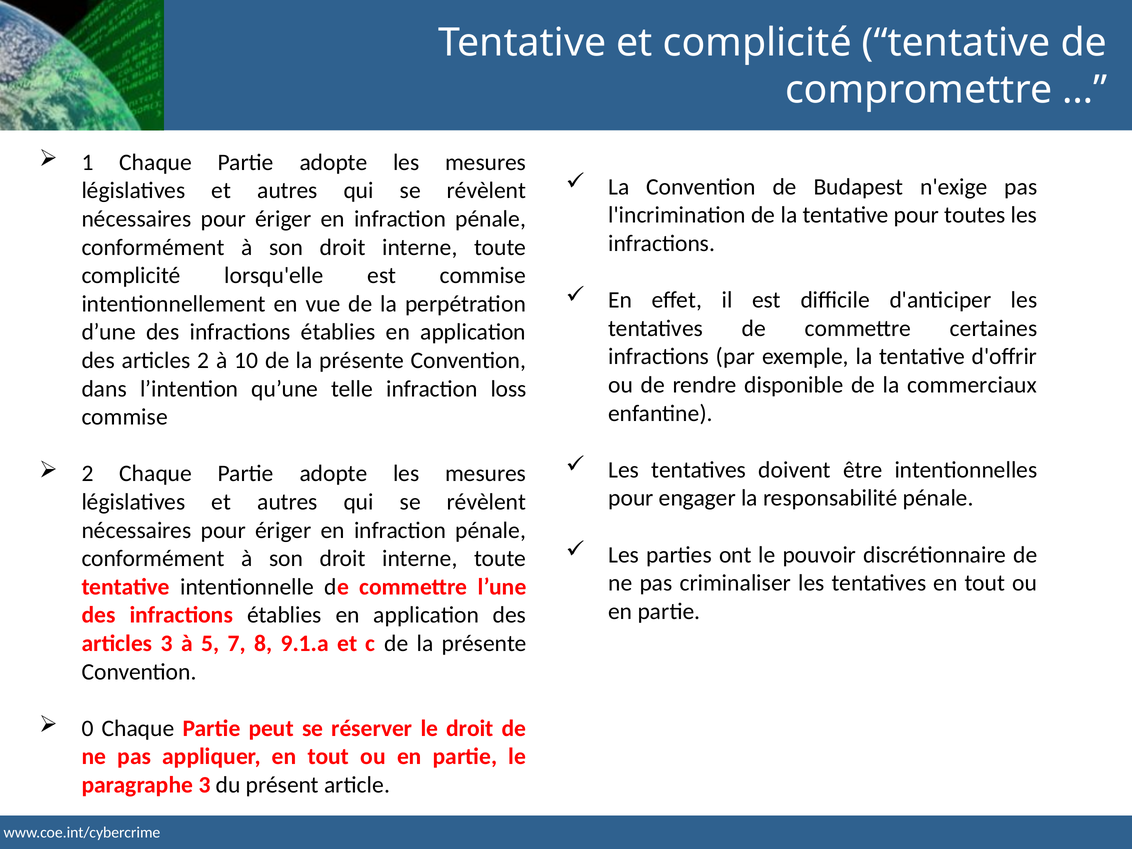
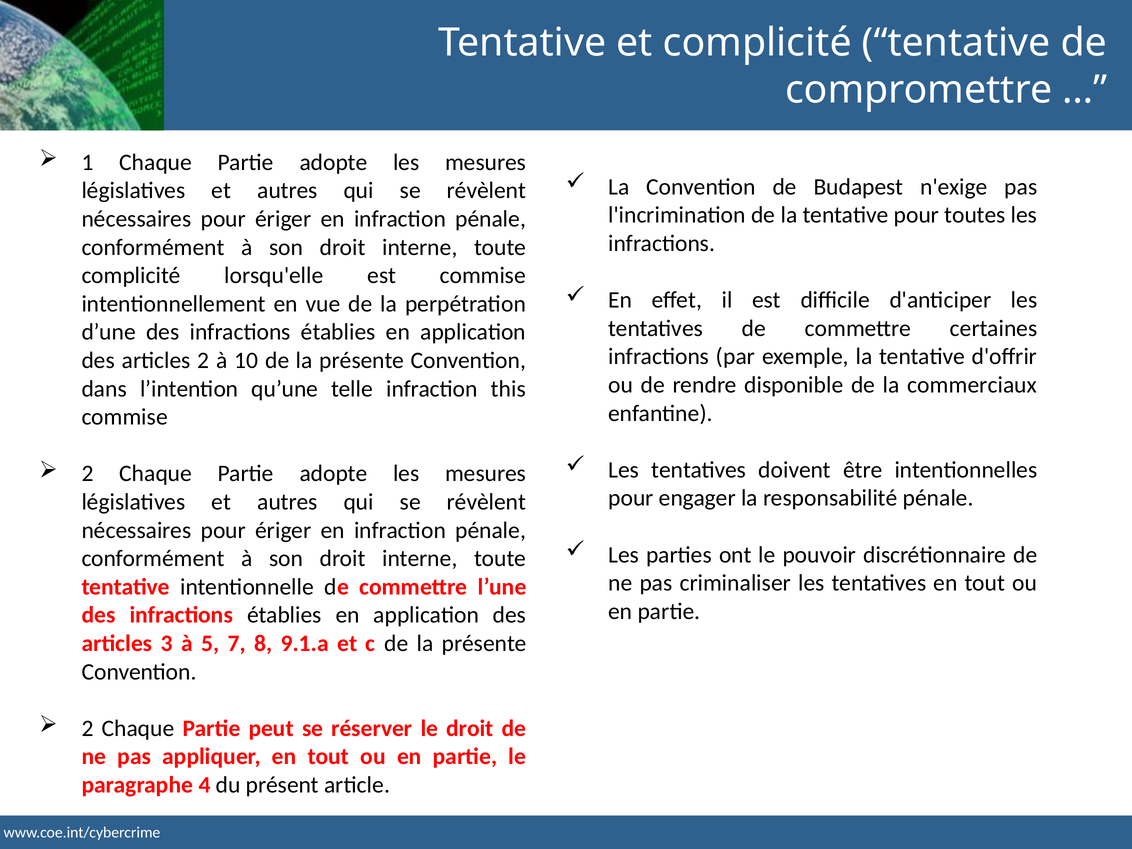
loss: loss -> this
0 at (88, 728): 0 -> 2
paragraphe 3: 3 -> 4
